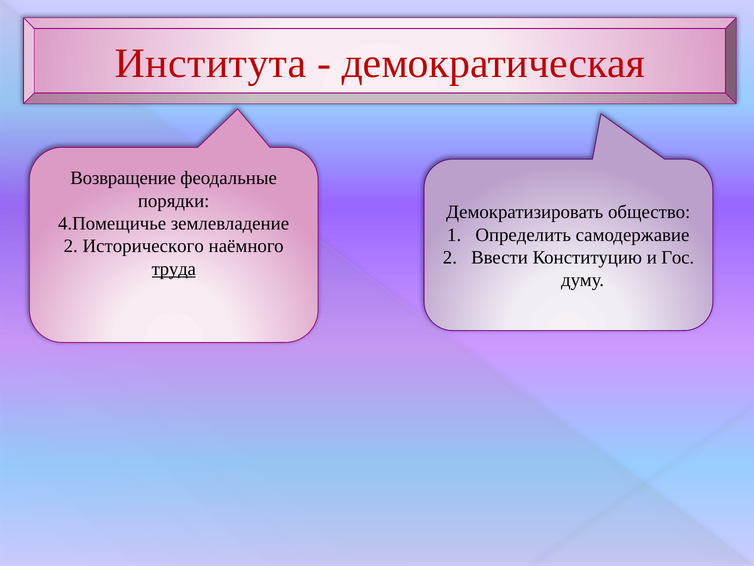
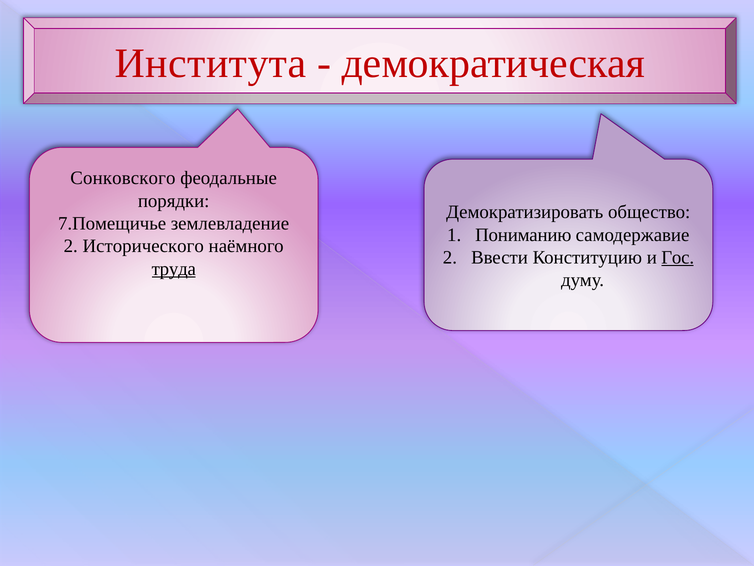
Возвращение: Возвращение -> Сонковского
4.Помещичье: 4.Помещичье -> 7.Помещичье
Определить: Определить -> Пониманию
Гос underline: none -> present
